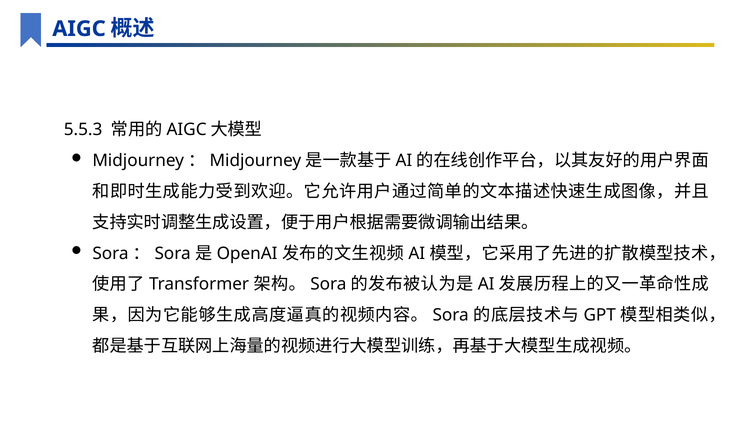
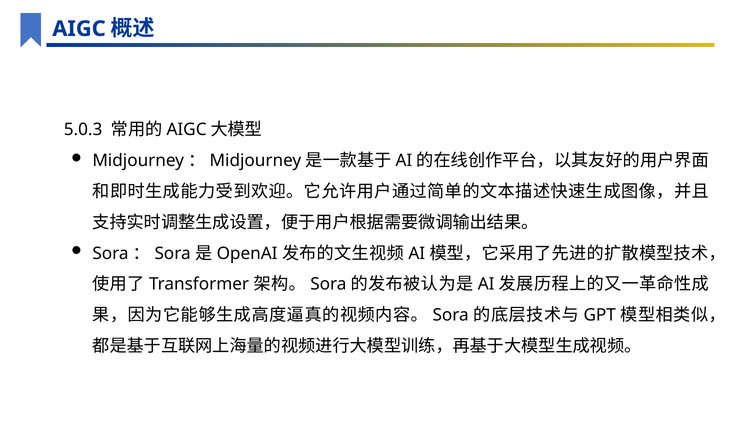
5.5.3: 5.5.3 -> 5.0.3
